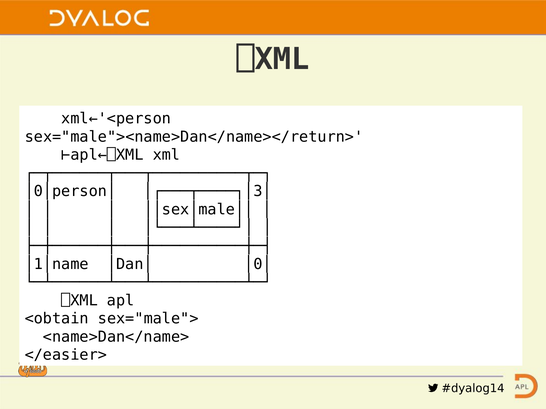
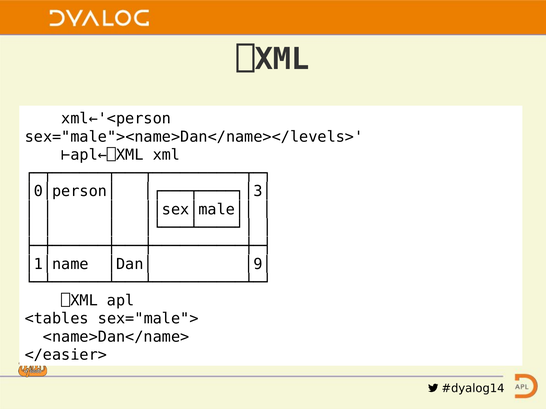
sex="male"><name>Dan</name></return>: sex="male"><name>Dan</name></return> -> sex="male"><name>Dan</name></levels>
│0│: │0│ -> │9│
<obtain: <obtain -> <tables
